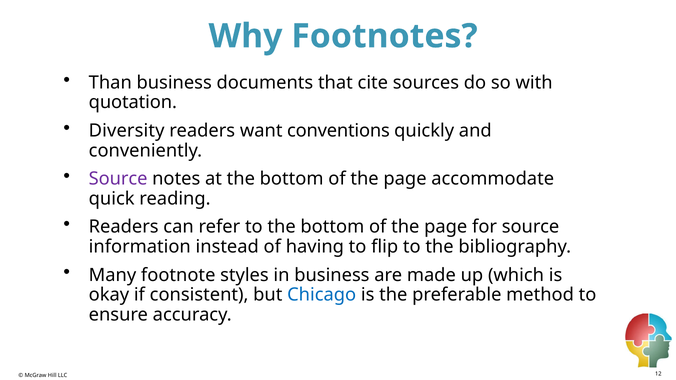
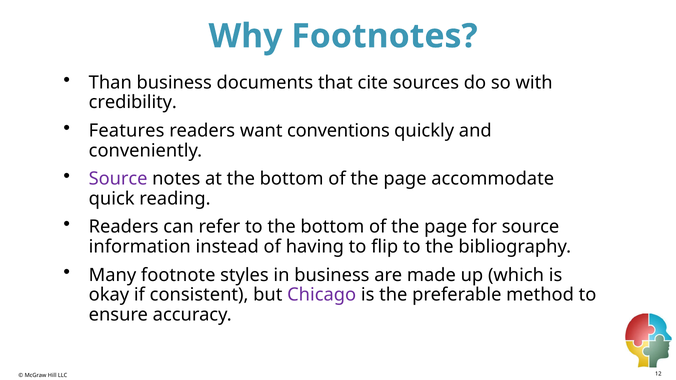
quotation: quotation -> credibility
Diversity: Diversity -> Features
Chicago colour: blue -> purple
